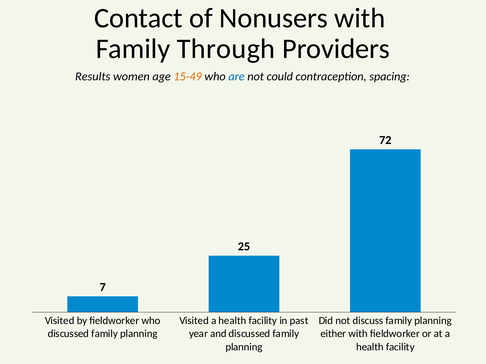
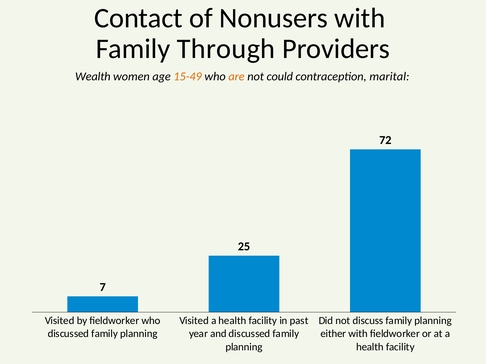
Results: Results -> Wealth
are colour: blue -> orange
spacing: spacing -> marital
